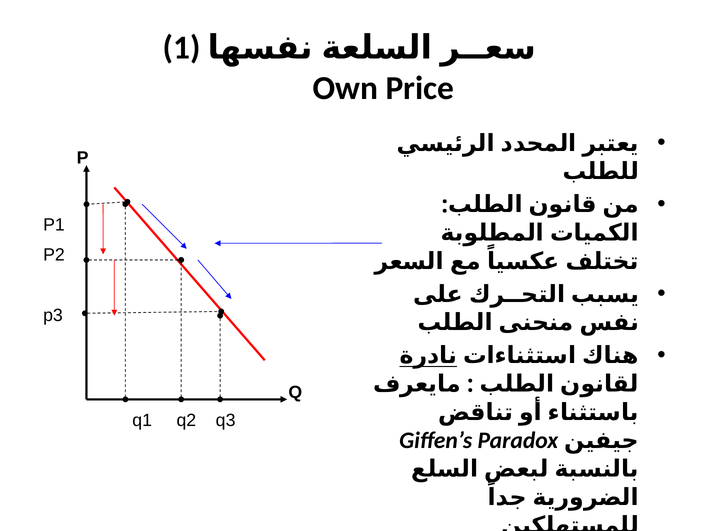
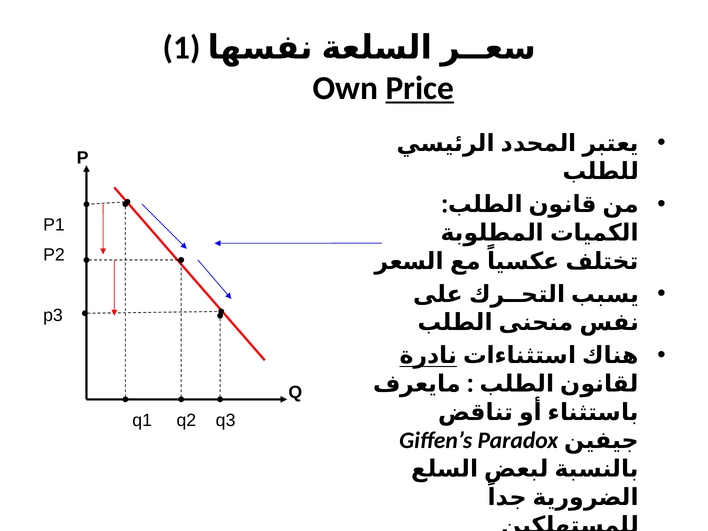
Price underline: none -> present
